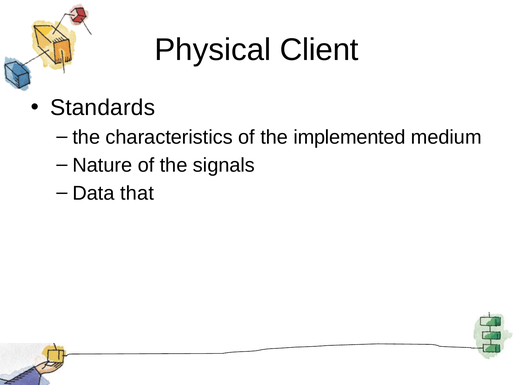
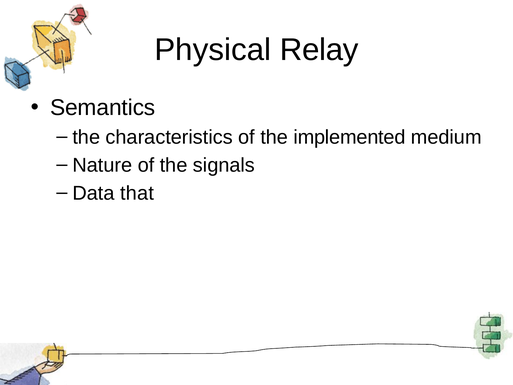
Client: Client -> Relay
Standards: Standards -> Semantics
